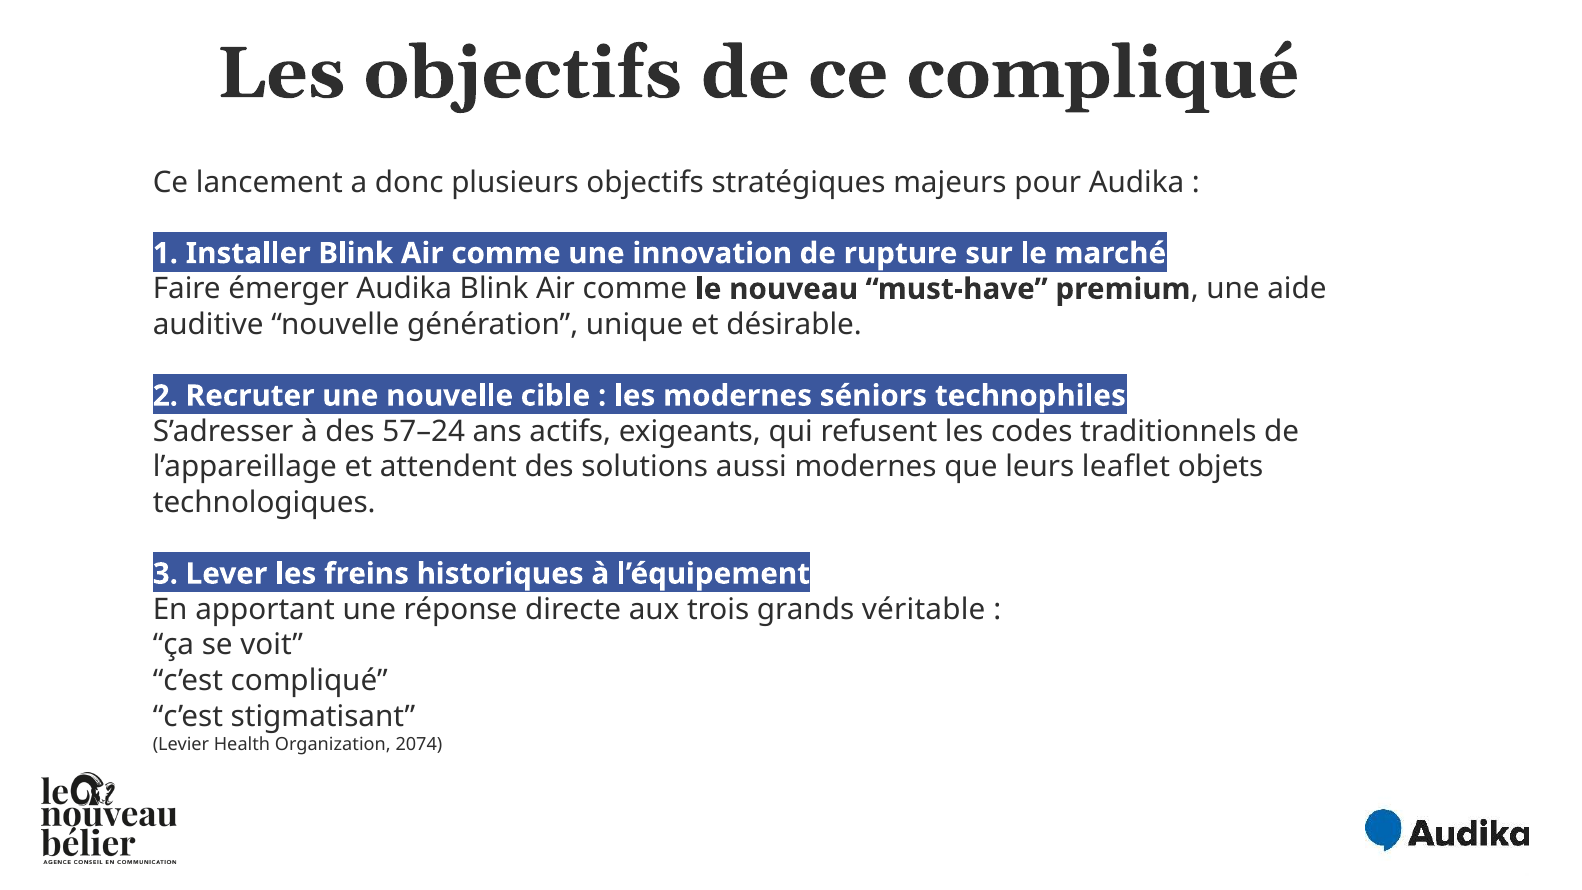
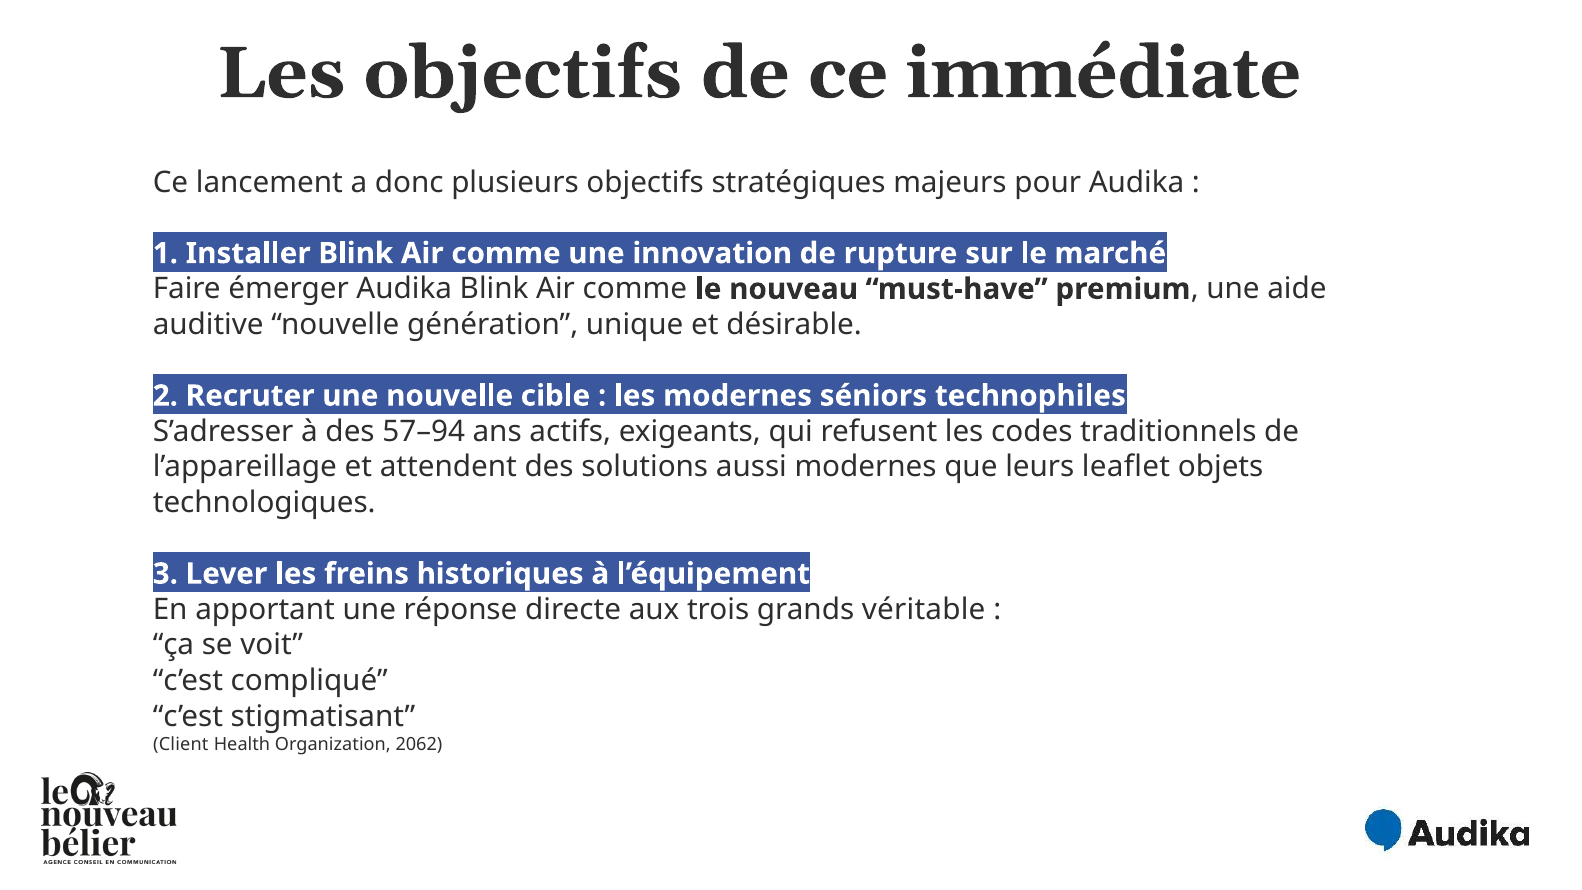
ce compliqué: compliqué -> immédiate
57–24: 57–24 -> 57–94
Levier: Levier -> Client
2074: 2074 -> 2062
